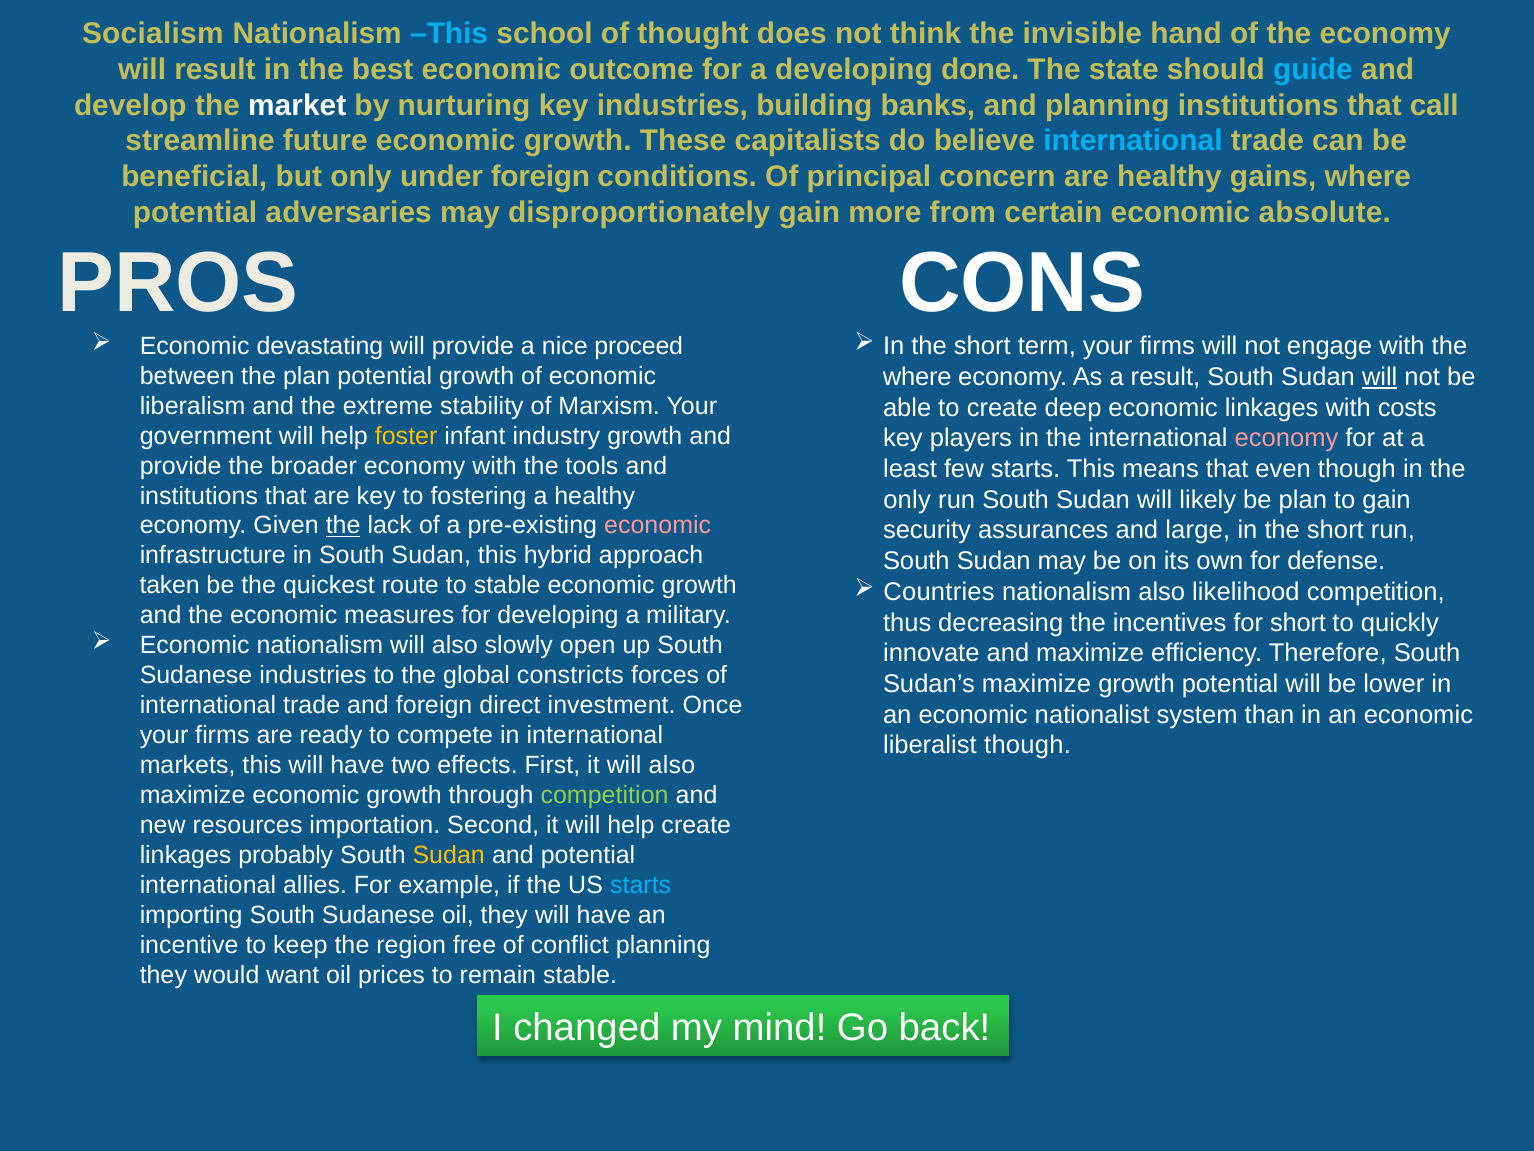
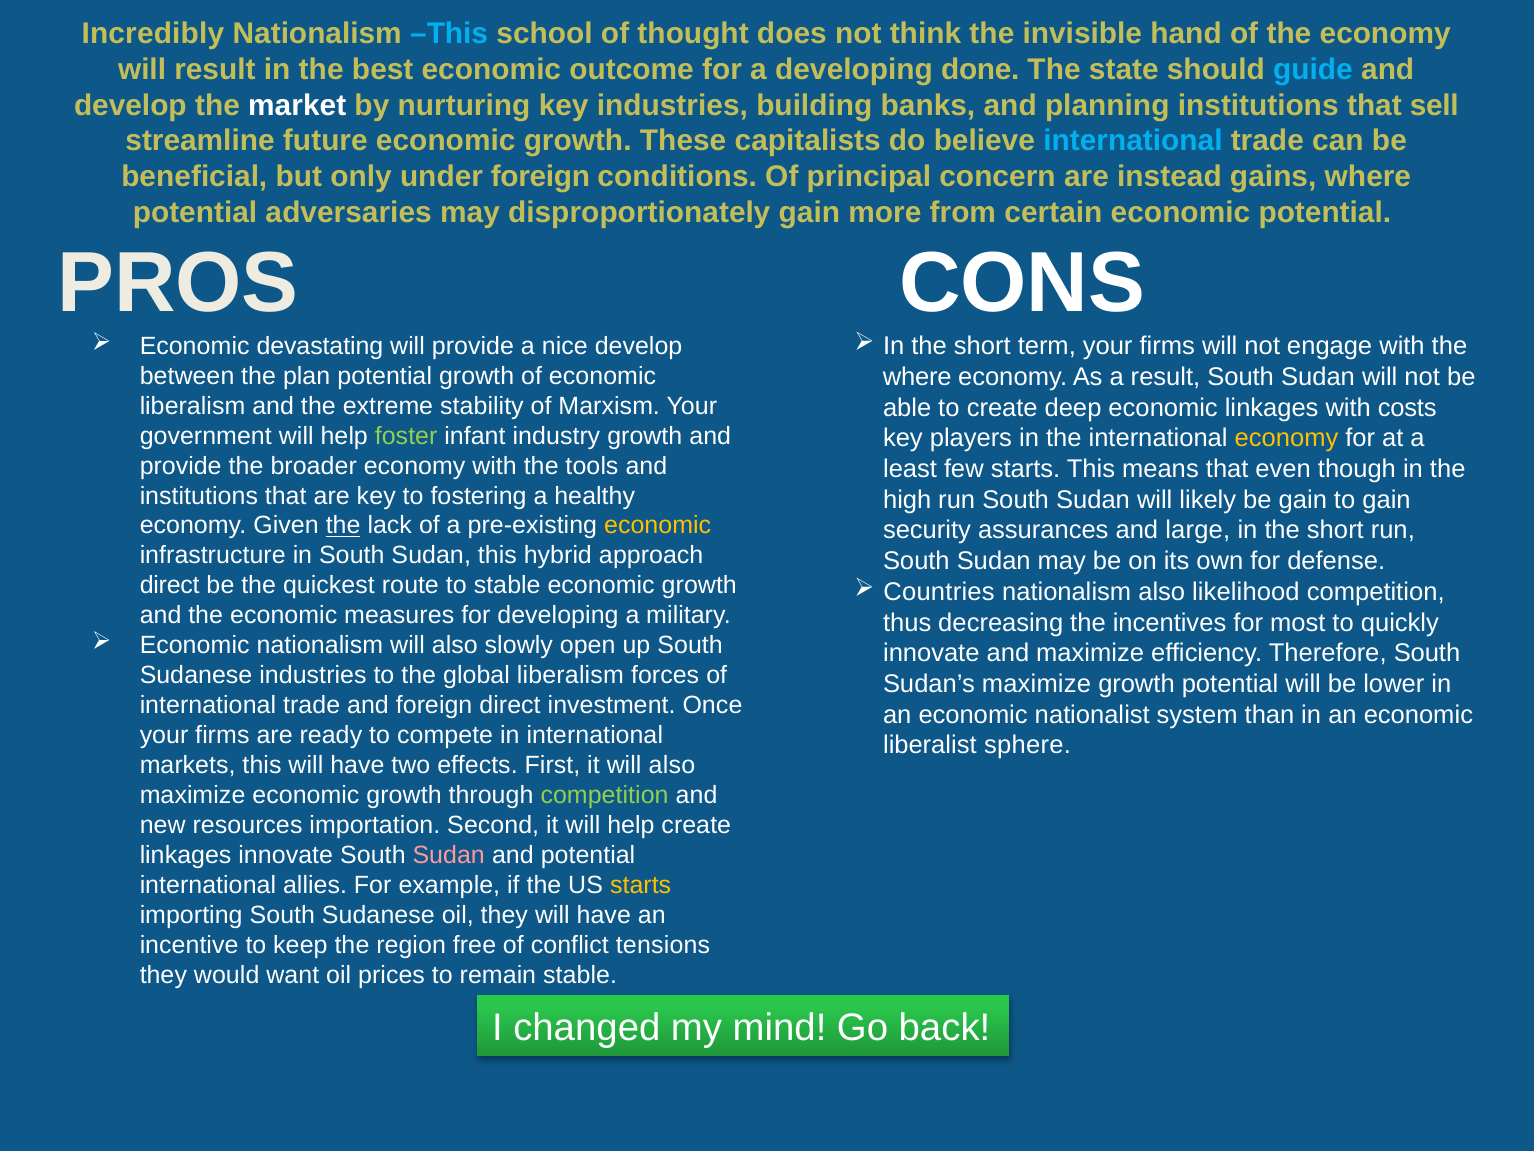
Socialism: Socialism -> Incredibly
call: call -> sell
are healthy: healthy -> instead
economic absolute: absolute -> potential
nice proceed: proceed -> develop
will at (1380, 377) underline: present -> none
foster colour: yellow -> light green
economy at (1287, 438) colour: pink -> yellow
only at (907, 500): only -> high
be plan: plan -> gain
economic at (658, 526) colour: pink -> yellow
taken at (170, 585): taken -> direct
for short: short -> most
global constricts: constricts -> liberalism
liberalist though: though -> sphere
linkages probably: probably -> innovate
Sudan at (449, 855) colour: yellow -> pink
starts at (641, 885) colour: light blue -> yellow
conflict planning: planning -> tensions
